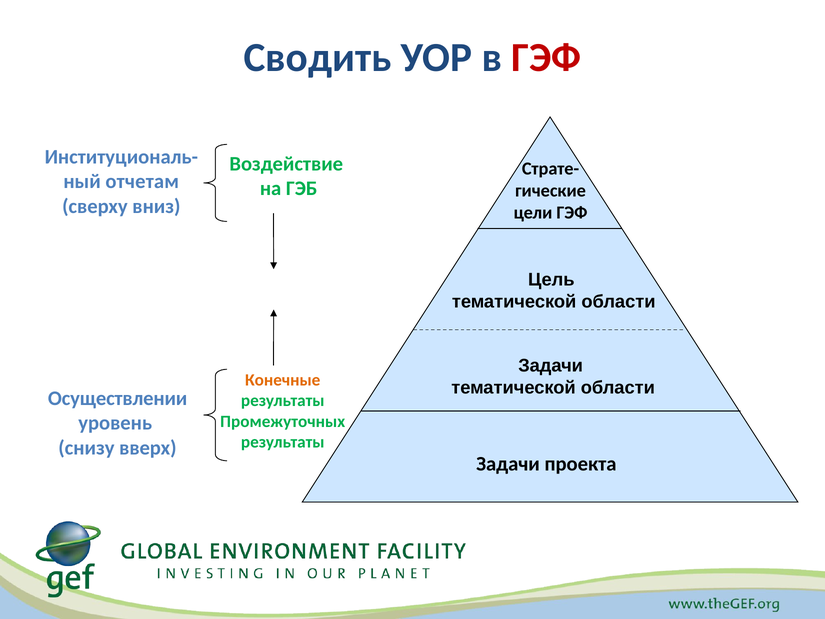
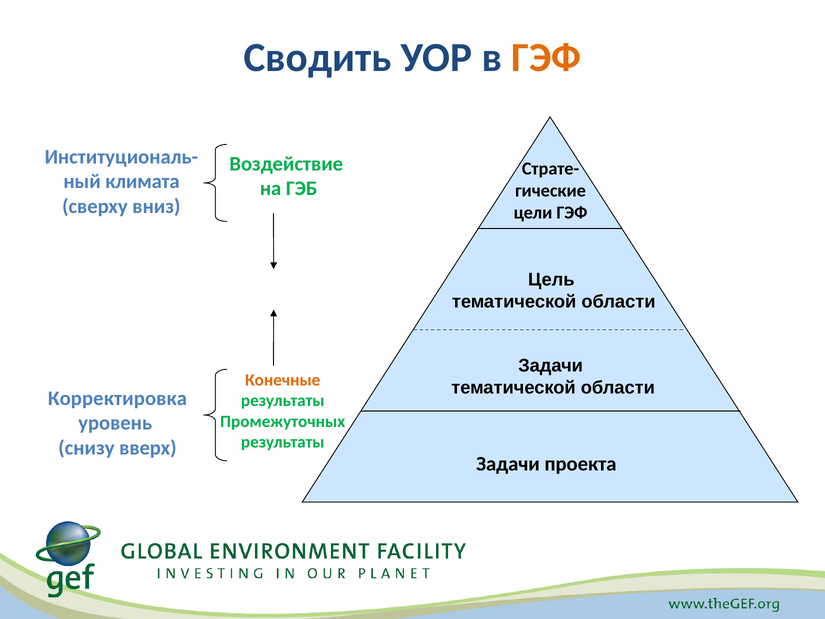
ГЭФ at (546, 58) colour: red -> orange
отчетам: отчетам -> климата
Осуществлении: Осуществлении -> Корректировка
